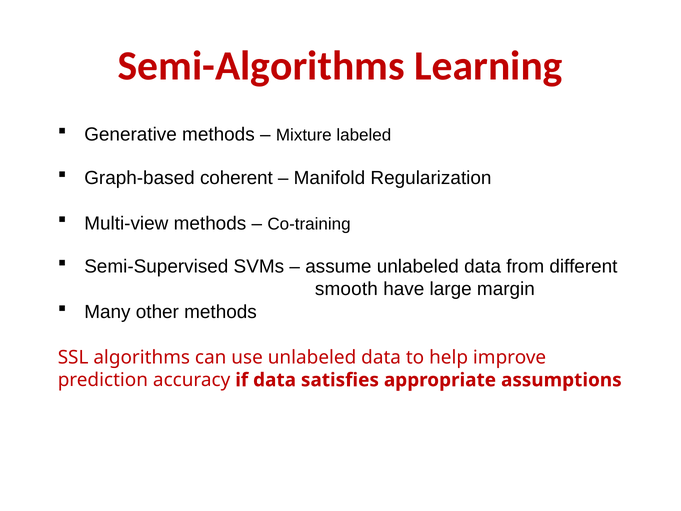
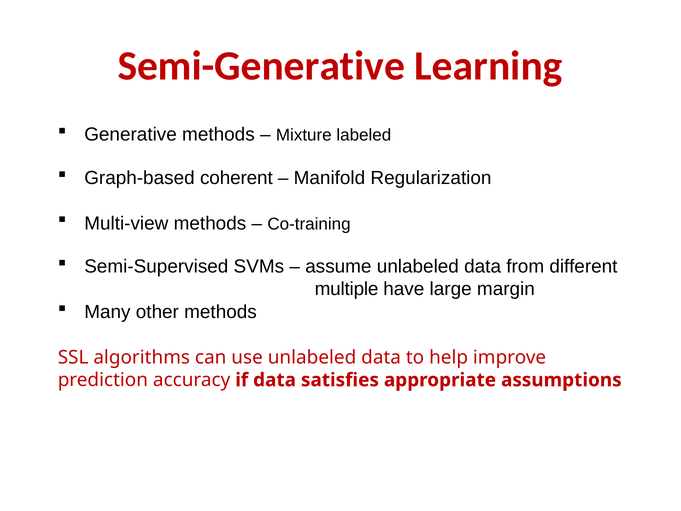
Semi-Algorithms: Semi-Algorithms -> Semi-Generative
smooth: smooth -> multiple
